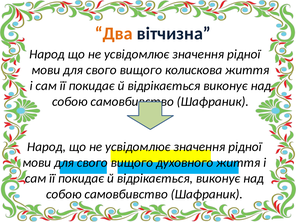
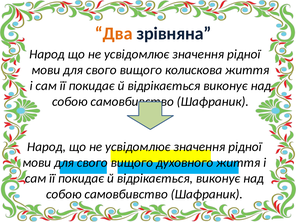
вітчизна: вітчизна -> зрівняна
